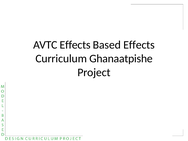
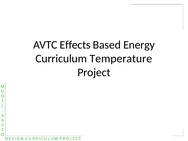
Based Effects: Effects -> Energy
Ghanaatpishe: Ghanaatpishe -> Temperature
